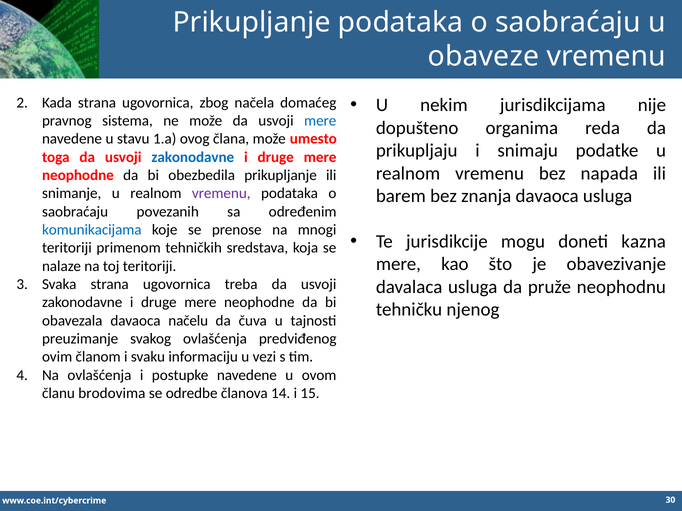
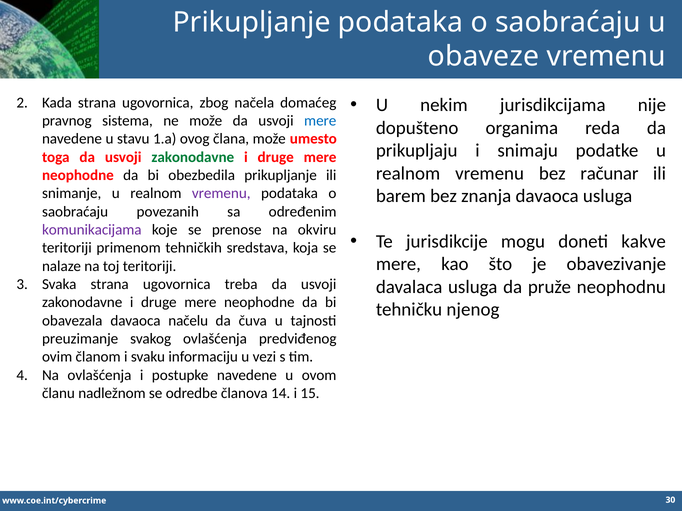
zakonodavne at (193, 157) colour: blue -> green
napada: napada -> računar
komunikacijama colour: blue -> purple
mnogi: mnogi -> okviru
kazna: kazna -> kakve
brodovima: brodovima -> nadležnom
